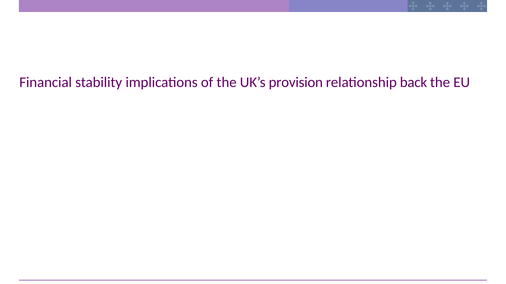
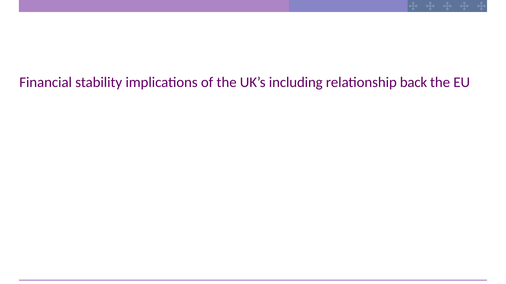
provision: provision -> including
